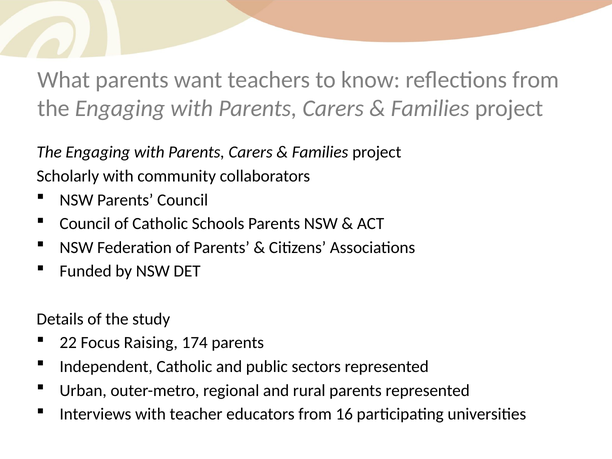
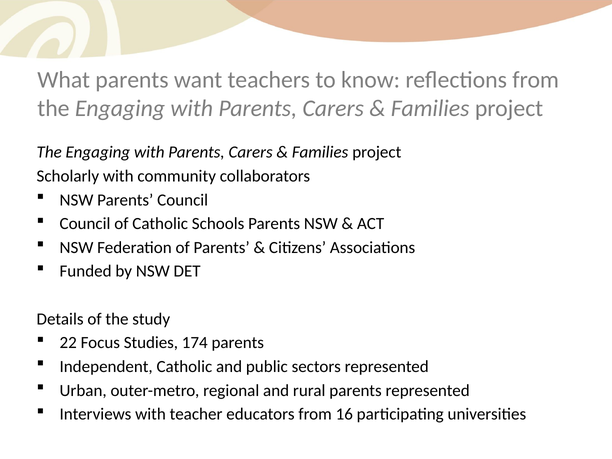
Raising: Raising -> Studies
